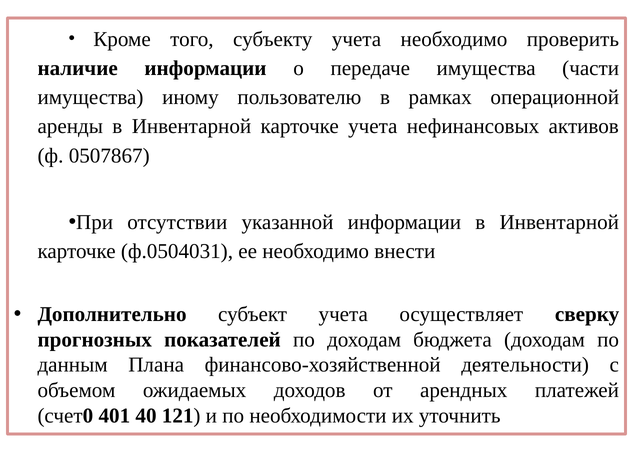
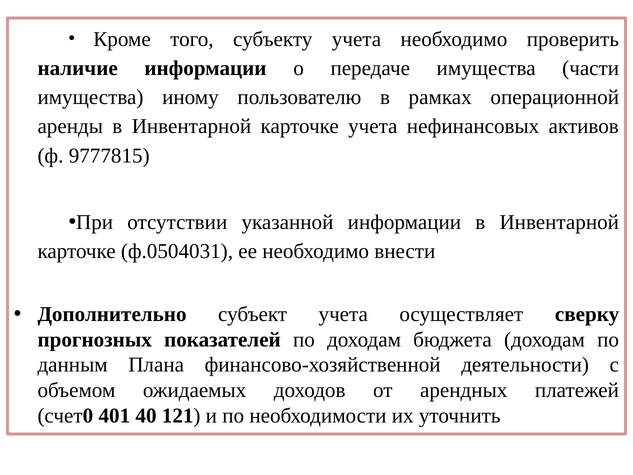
0507867: 0507867 -> 9777815
